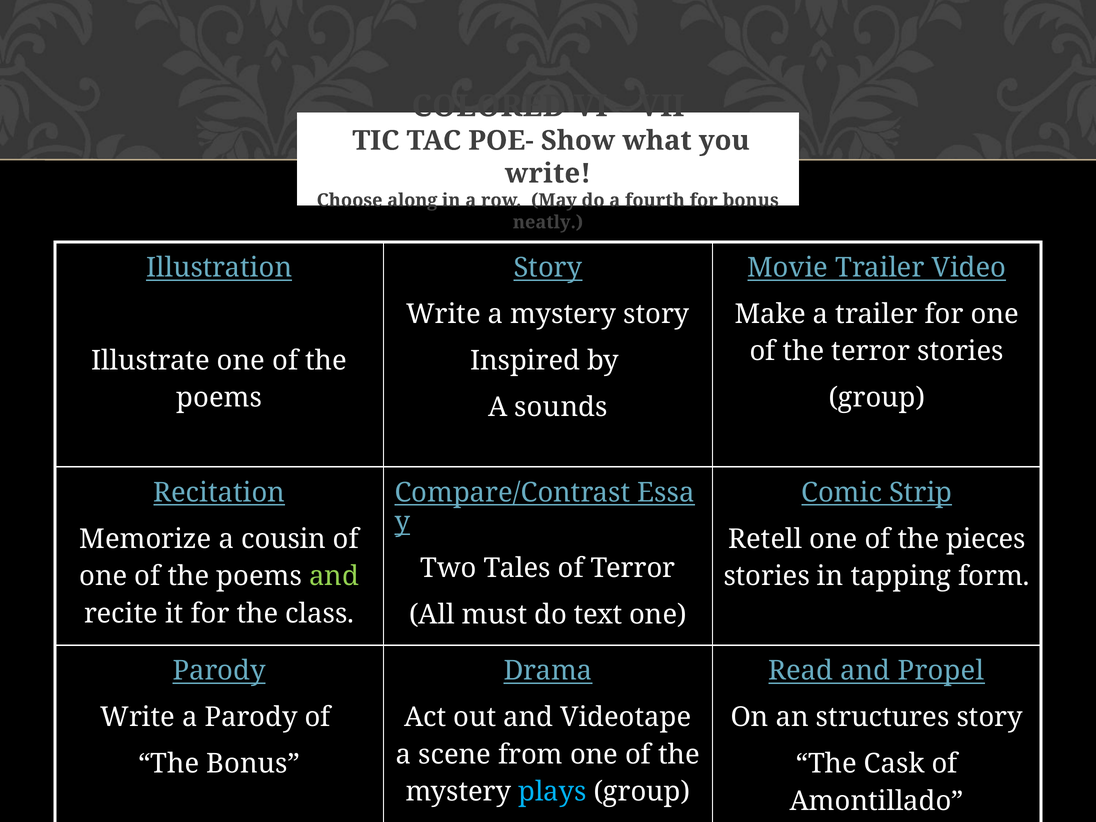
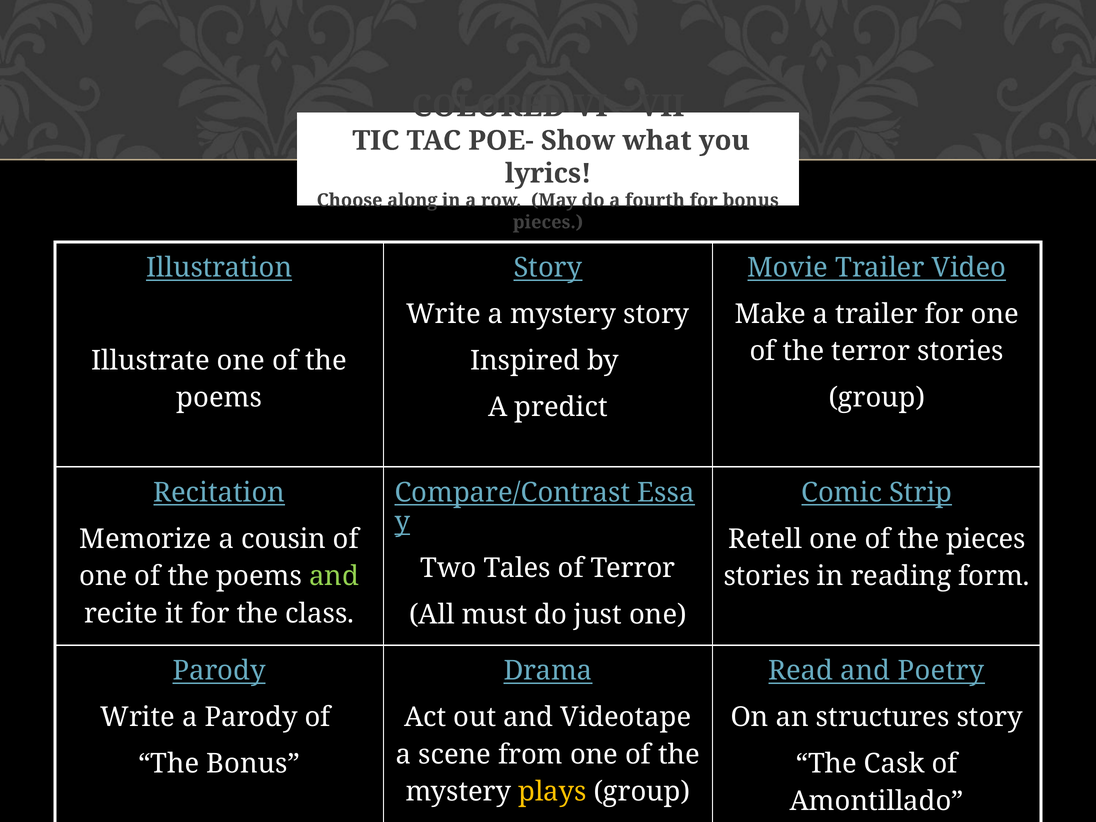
write at (548, 174): write -> lyrics
neatly at (548, 222): neatly -> pieces
sounds: sounds -> predict
tapping: tapping -> reading
text: text -> just
Propel: Propel -> Poetry
plays colour: light blue -> yellow
